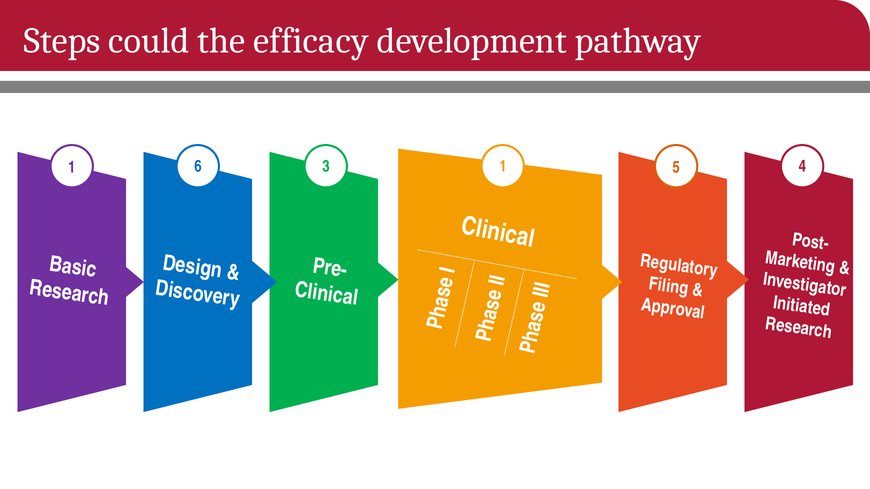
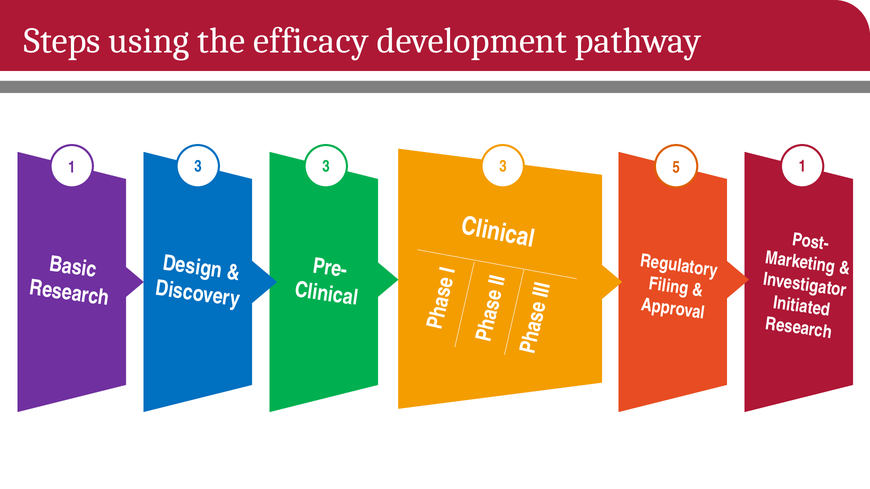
could: could -> using
3 1: 1 -> 3
6 at (198, 167): 6 -> 3
5 4: 4 -> 1
